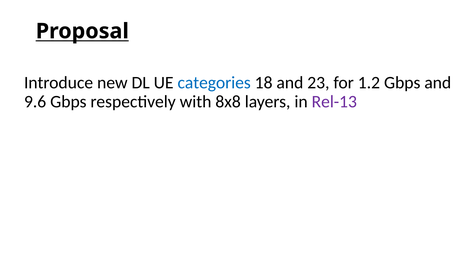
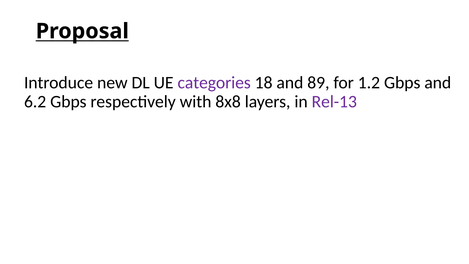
categories colour: blue -> purple
23: 23 -> 89
9.6: 9.6 -> 6.2
